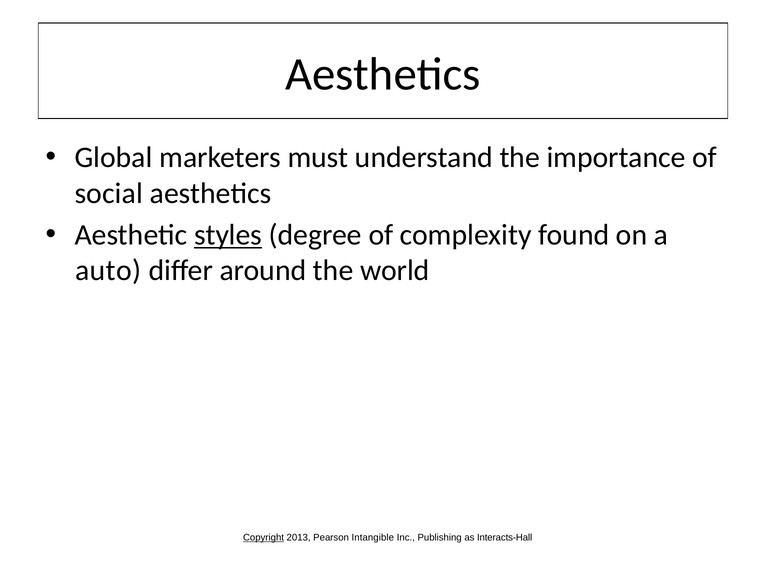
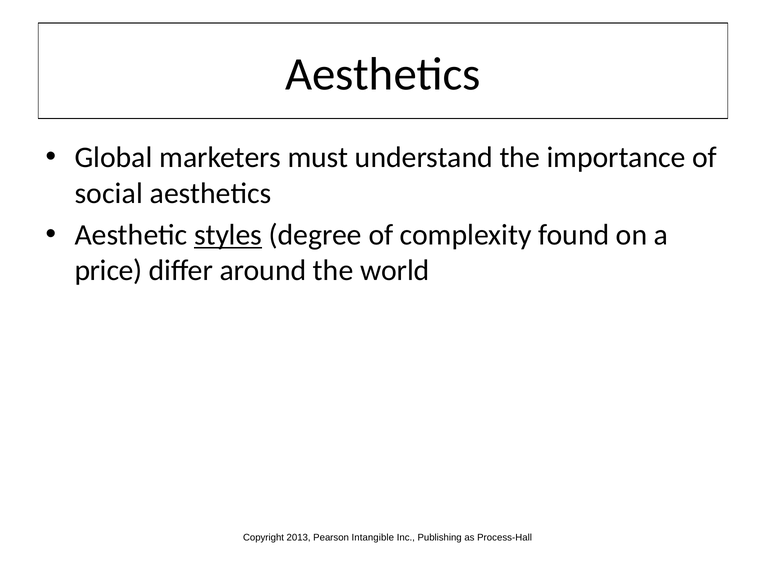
auto: auto -> price
Copyright underline: present -> none
Interacts-Hall: Interacts-Hall -> Process-Hall
